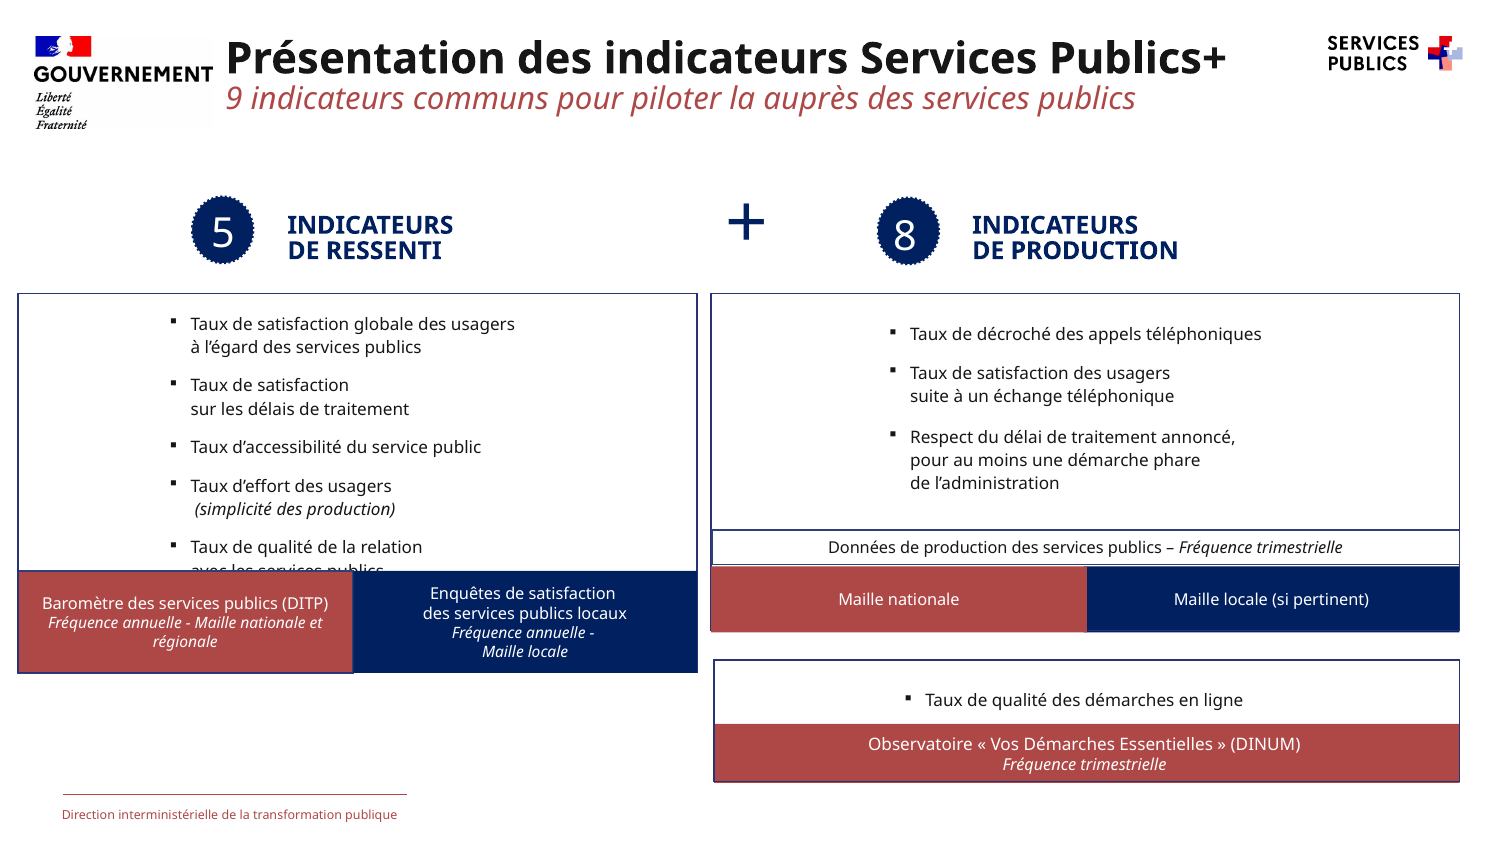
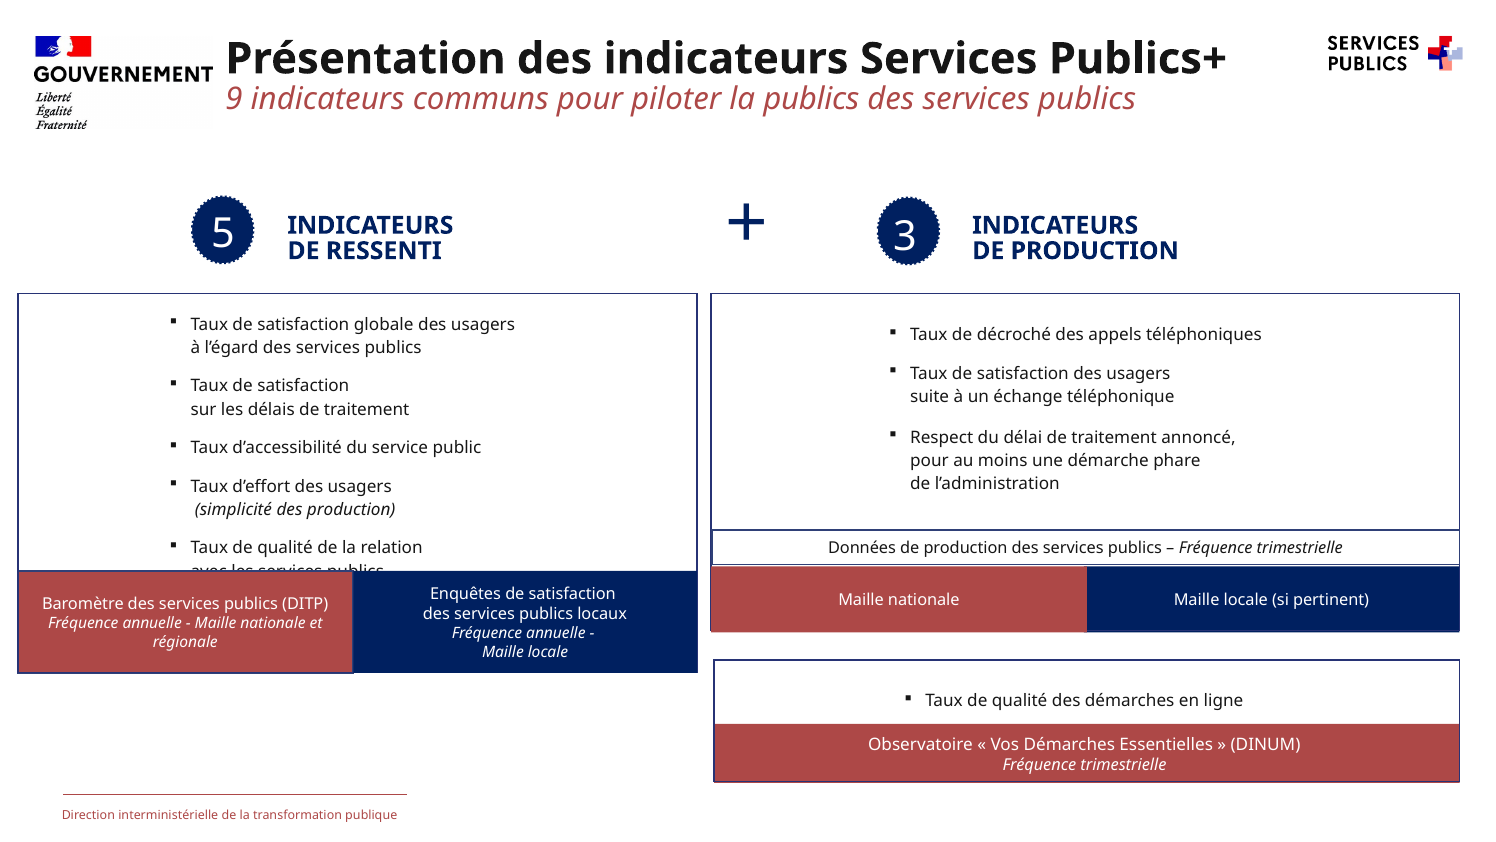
la auprès: auprès -> publics
5 8: 8 -> 3
